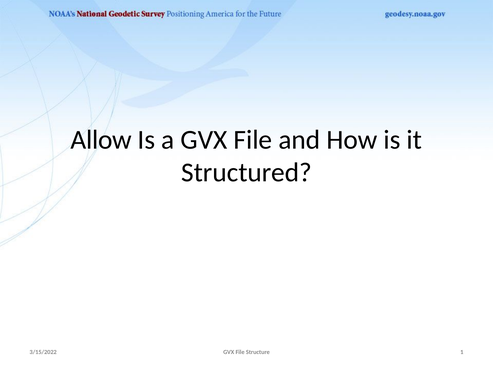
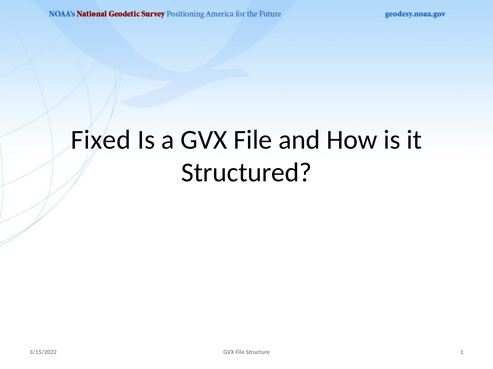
Allow: Allow -> Fixed
